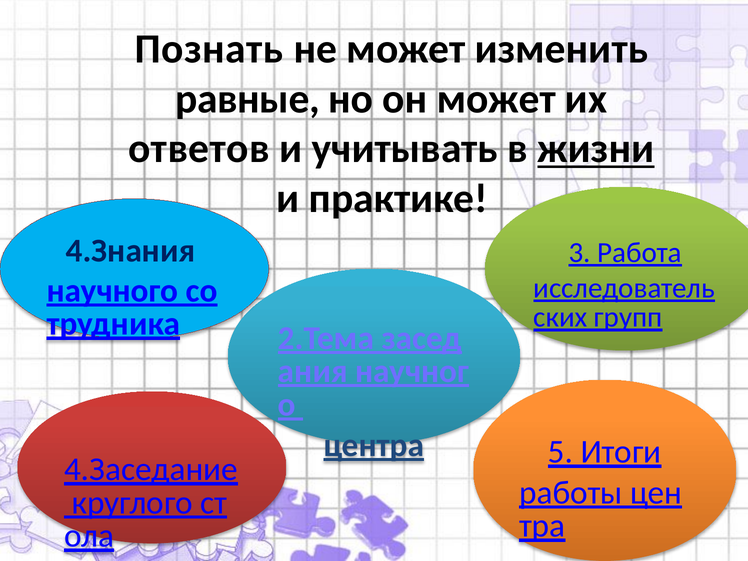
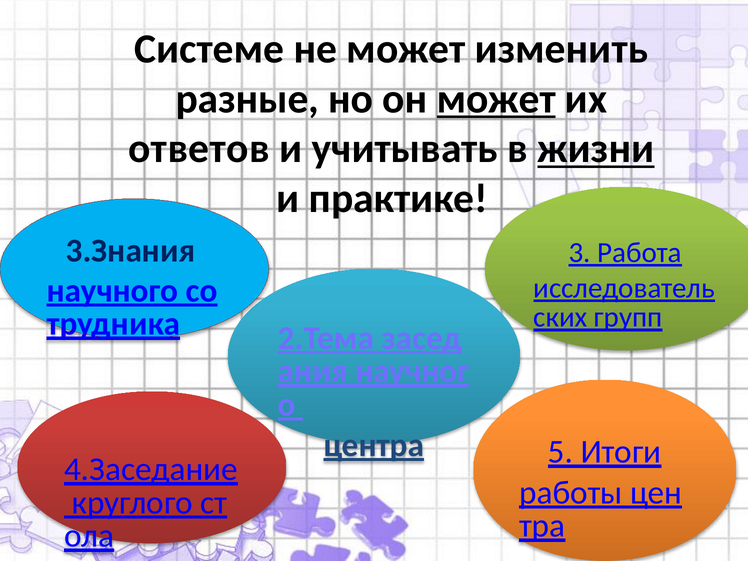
Познать: Познать -> Системе
равные: равные -> разные
может at (496, 99) underline: none -> present
4.Знания: 4.Знания -> 3.Знания
